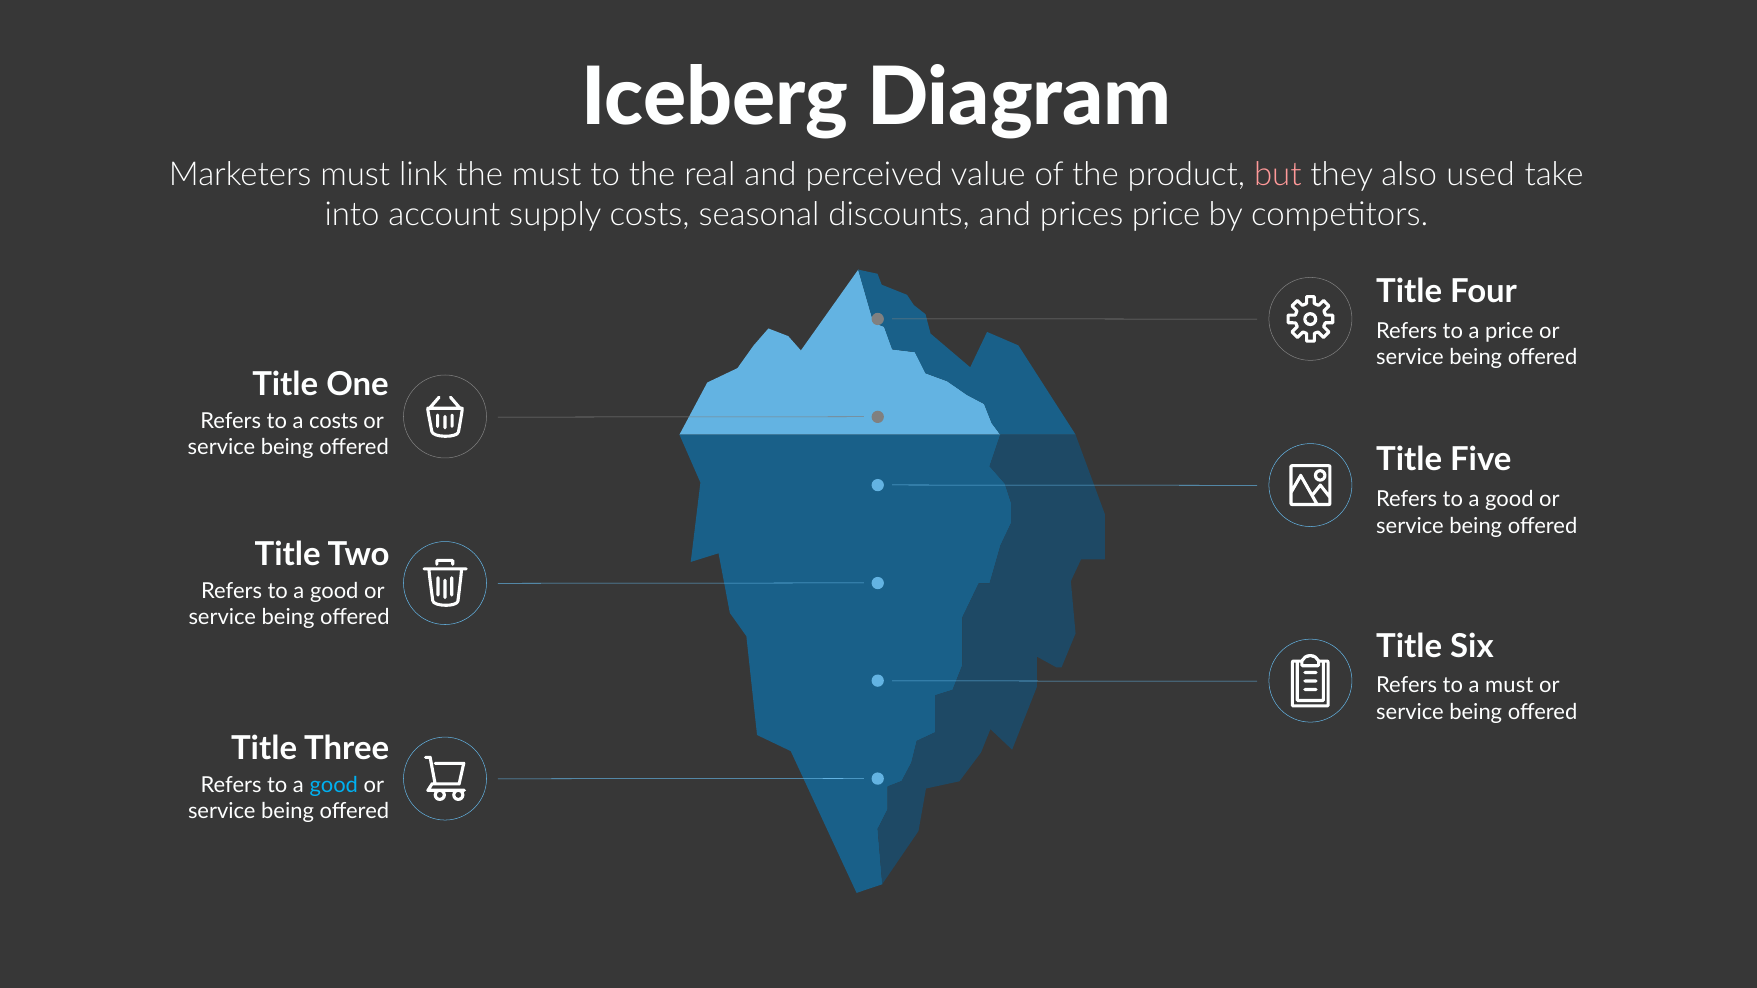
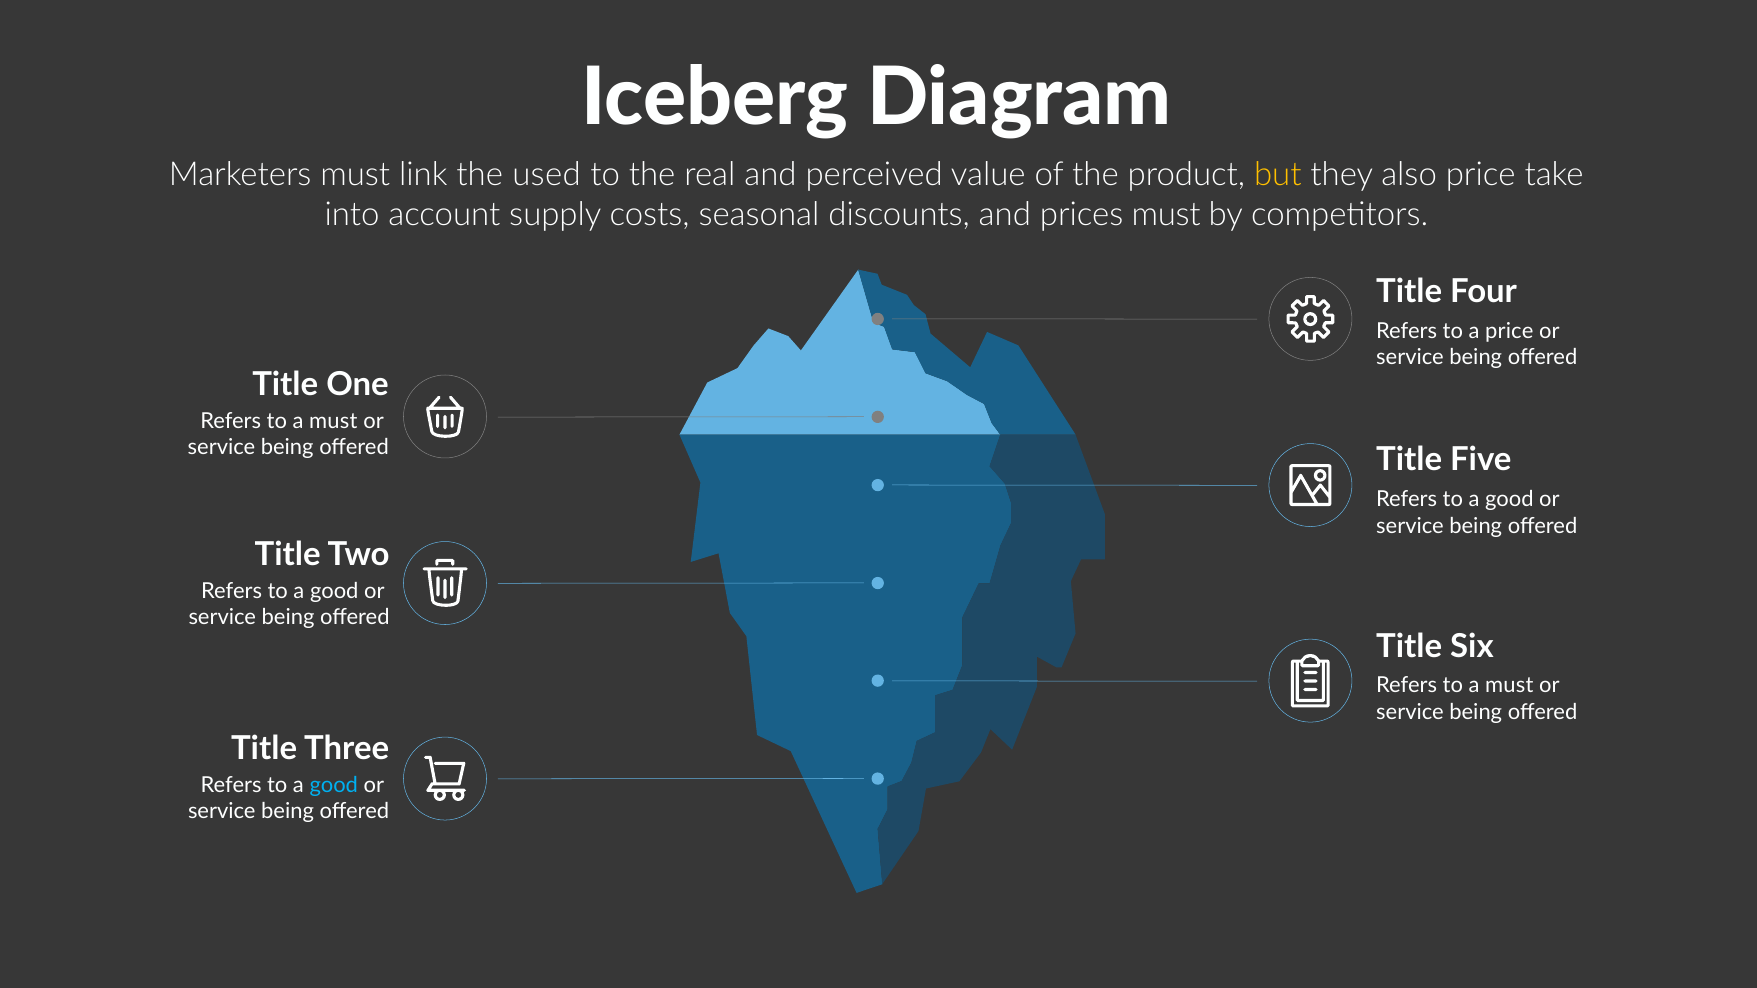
the must: must -> used
but colour: pink -> yellow
also used: used -> price
prices price: price -> must
costs at (334, 421): costs -> must
